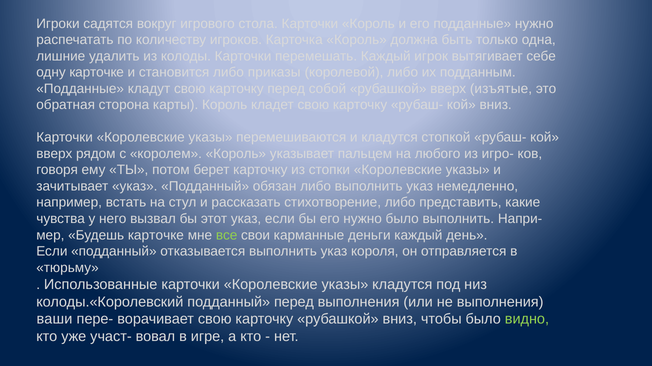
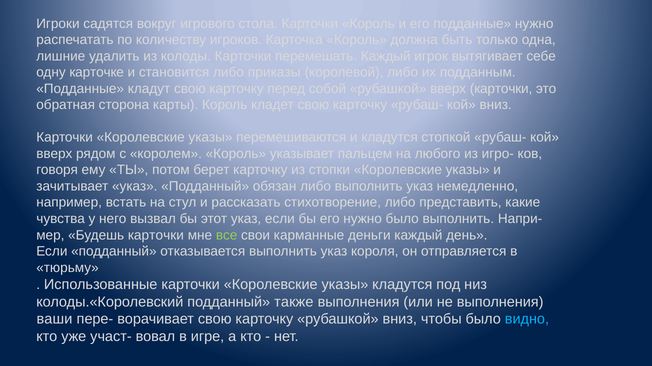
вверх изъятые: изъятые -> карточки
Будешь карточке: карточке -> карточки
подданный перед: перед -> также
видно colour: light green -> light blue
